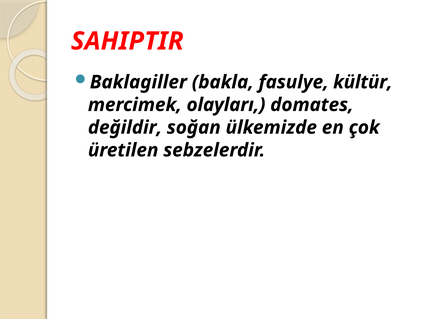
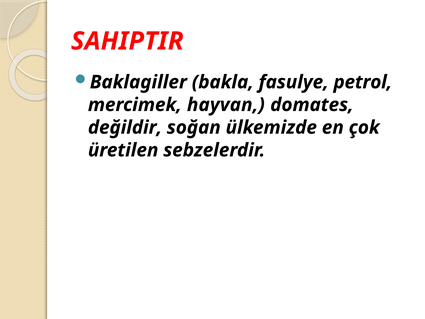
kültür: kültür -> petrol
olayları: olayları -> hayvan
